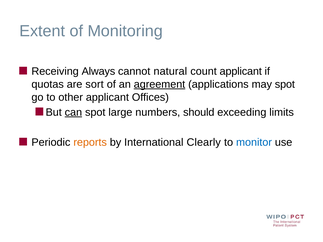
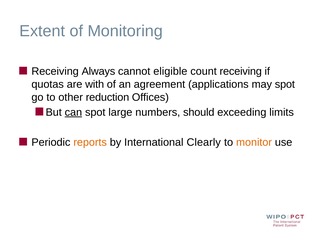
natural: natural -> eligible
count applicant: applicant -> receiving
sort: sort -> with
agreement underline: present -> none
other applicant: applicant -> reduction
monitor colour: blue -> orange
